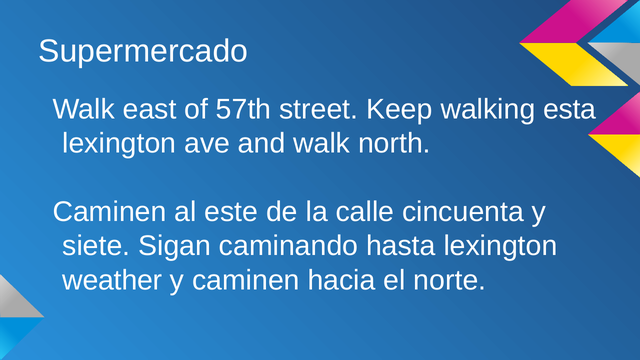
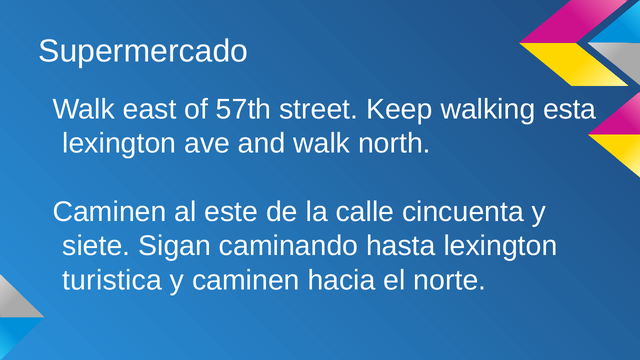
weather: weather -> turistica
